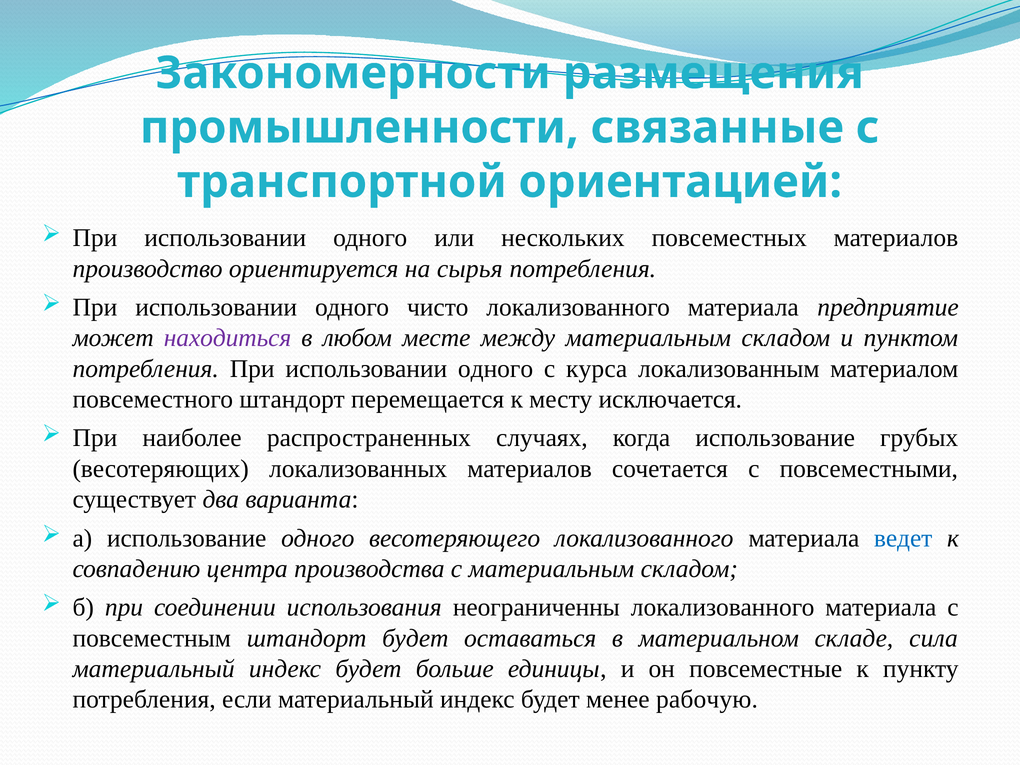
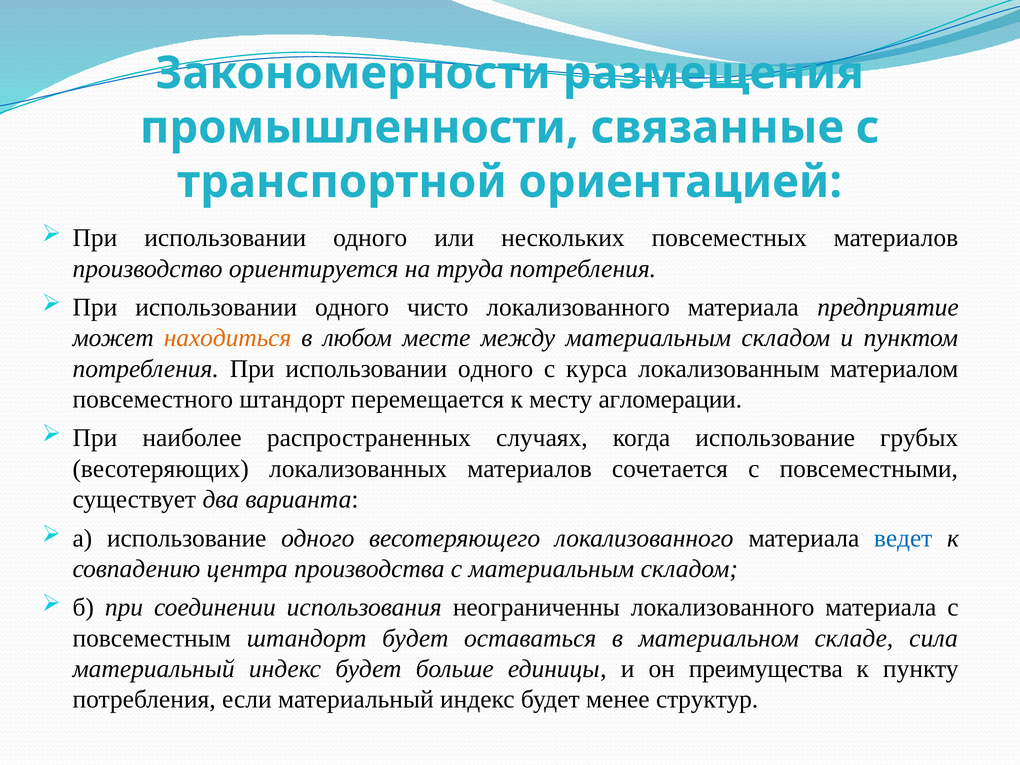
сырья: сырья -> труда
находиться colour: purple -> orange
исключается: исключается -> агломерации
повсеместные: повсеместные -> преимущества
рабочую: рабочую -> структур
